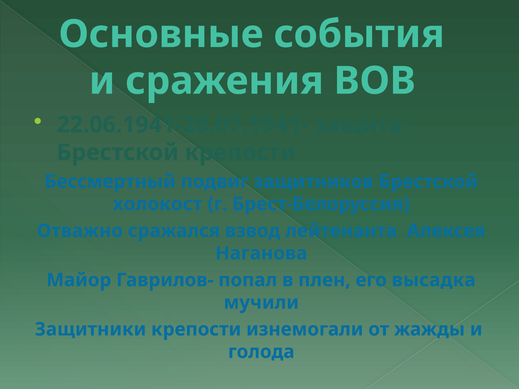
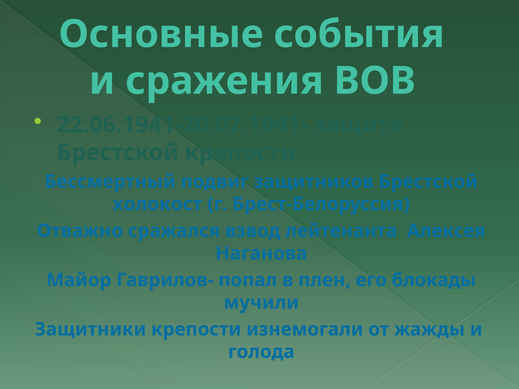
высадка: высадка -> блокады
